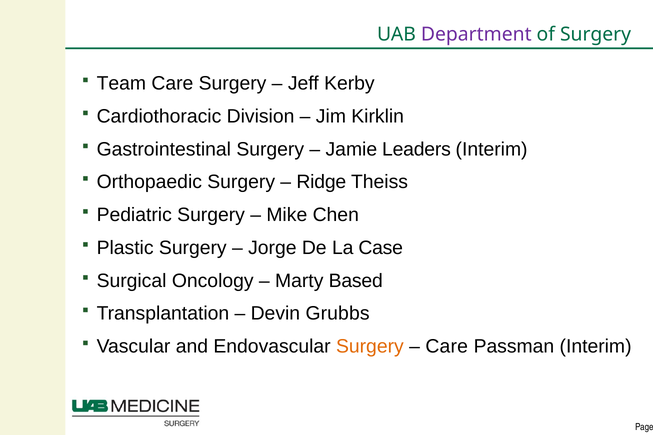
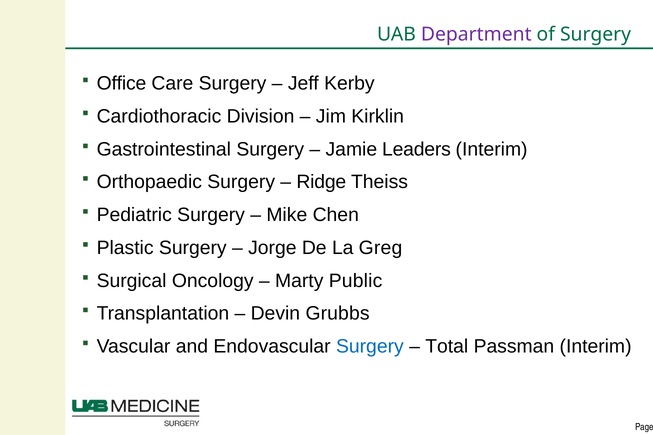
Team: Team -> Office
Case: Case -> Greg
Based: Based -> Public
Surgery at (370, 347) colour: orange -> blue
Care at (447, 347): Care -> Total
